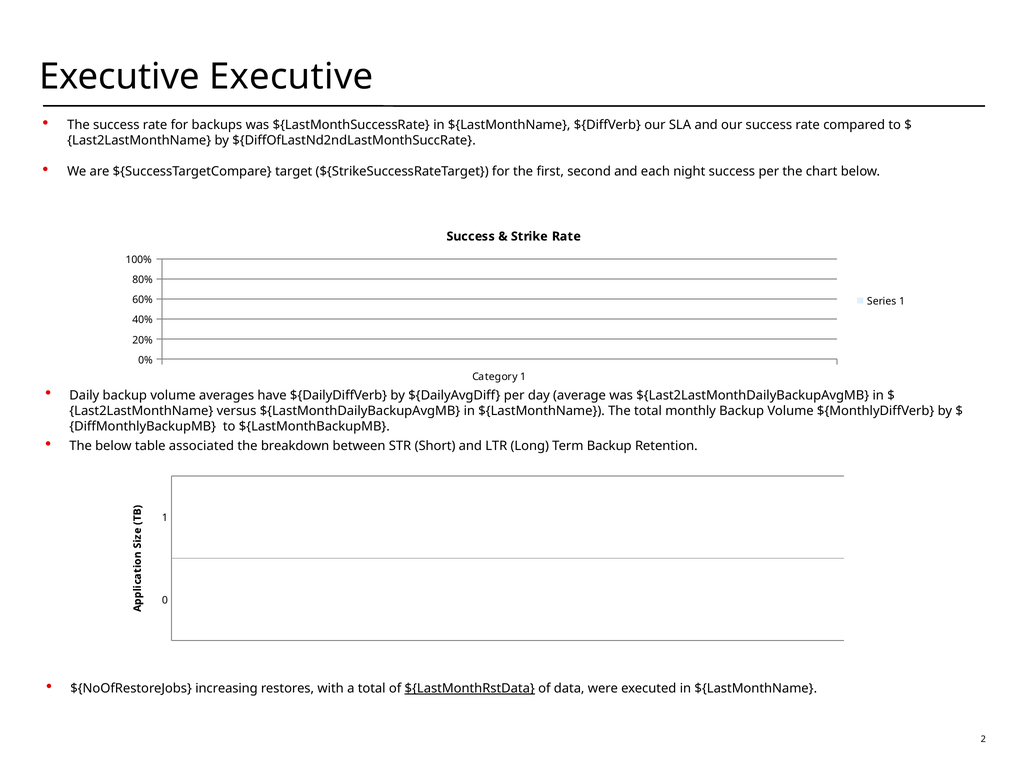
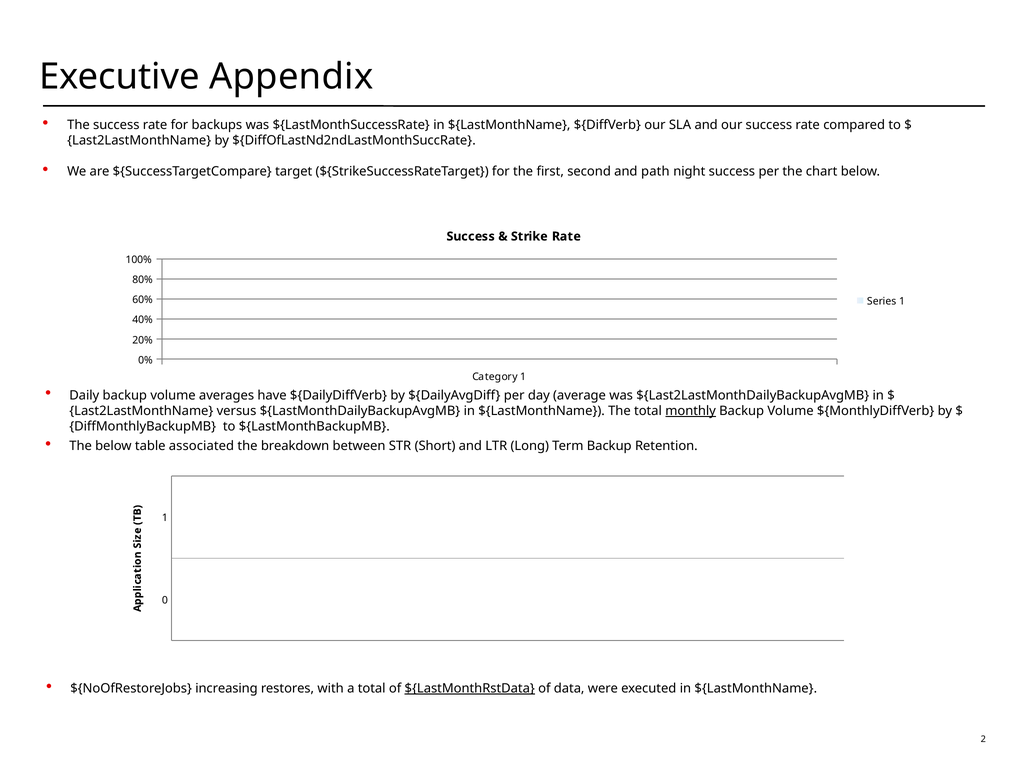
Executive Executive: Executive -> Appendix
each: each -> path
monthly underline: none -> present
